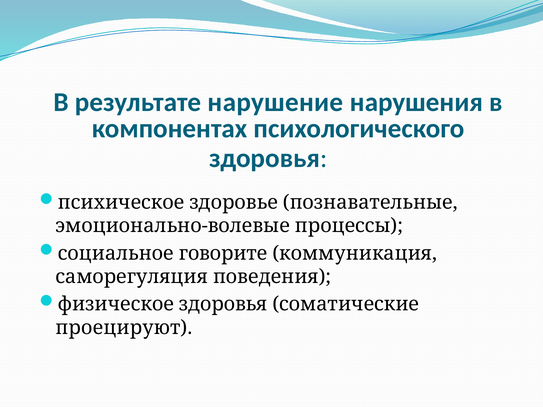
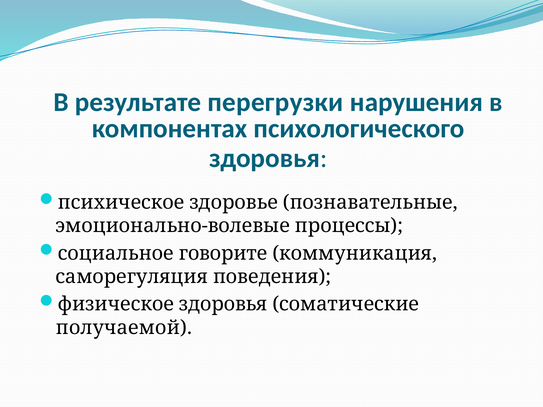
нарушение: нарушение -> перегрузки
проецируют: проецируют -> получаемой
